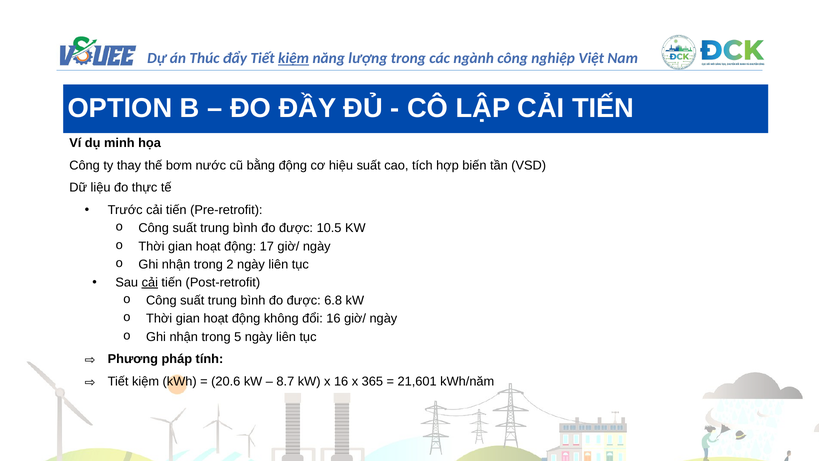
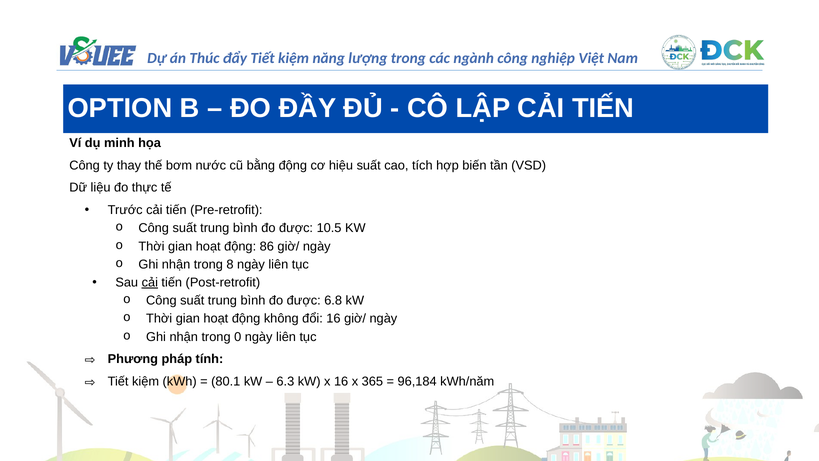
kiệm at (294, 58) underline: present -> none
17: 17 -> 86
2: 2 -> 8
5: 5 -> 0
20.6: 20.6 -> 80.1
8.7: 8.7 -> 6.3
21,601: 21,601 -> 96,184
